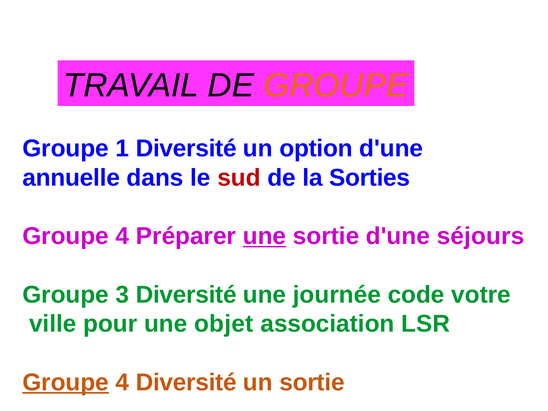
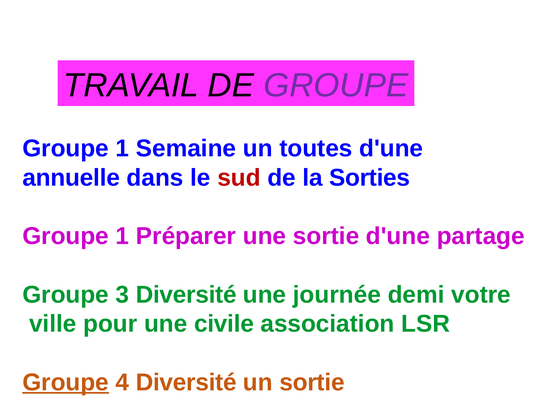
GROUPE at (336, 86) colour: orange -> purple
1 Diversité: Diversité -> Semaine
option: option -> toutes
4 at (122, 236): 4 -> 1
une at (264, 236) underline: present -> none
séjours: séjours -> partage
code: code -> demi
objet: objet -> civile
